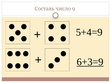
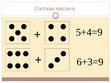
6+3=9 underline: present -> none
